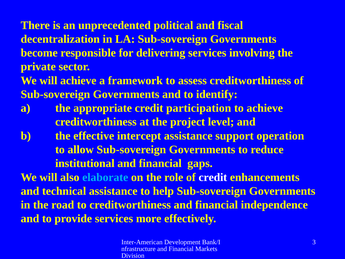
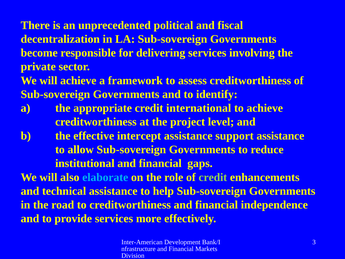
participation: participation -> international
support operation: operation -> assistance
credit at (213, 177) colour: white -> light green
